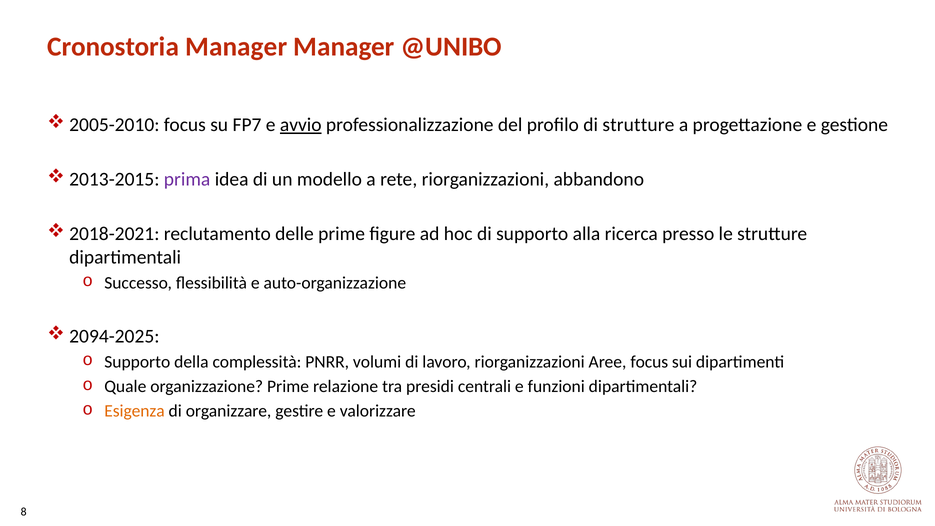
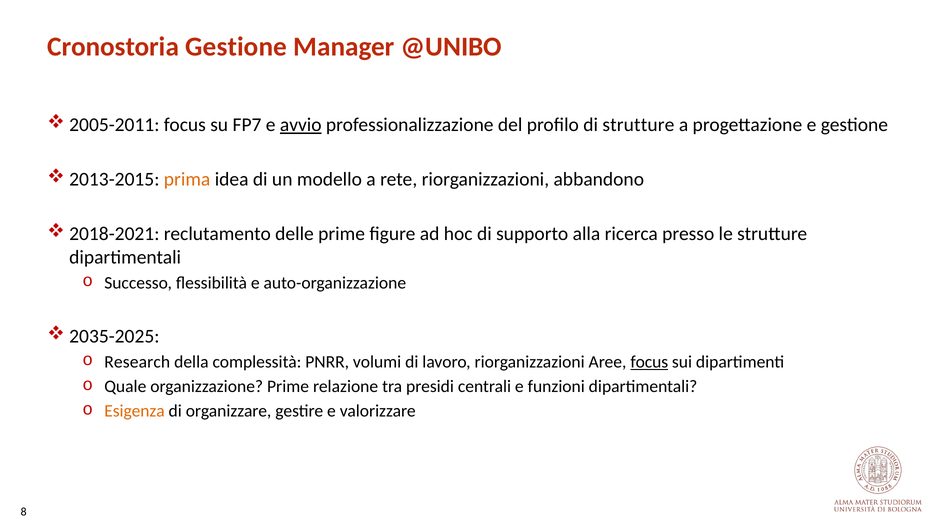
Cronostoria Manager: Manager -> Gestione
2005-2010: 2005-2010 -> 2005-2011
prima colour: purple -> orange
2094-2025: 2094-2025 -> 2035-2025
Supporto at (137, 362): Supporto -> Research
focus at (649, 362) underline: none -> present
